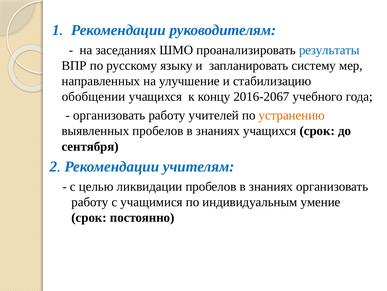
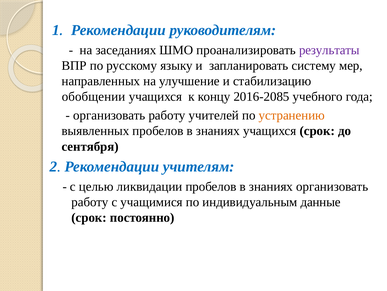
результаты colour: blue -> purple
2016-2067: 2016-2067 -> 2016-2085
умение: умение -> данные
